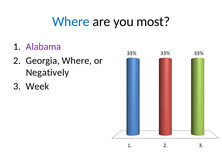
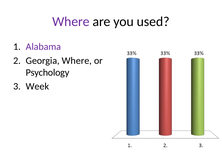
Where at (71, 21) colour: blue -> purple
most: most -> used
Negatively: Negatively -> Psychology
